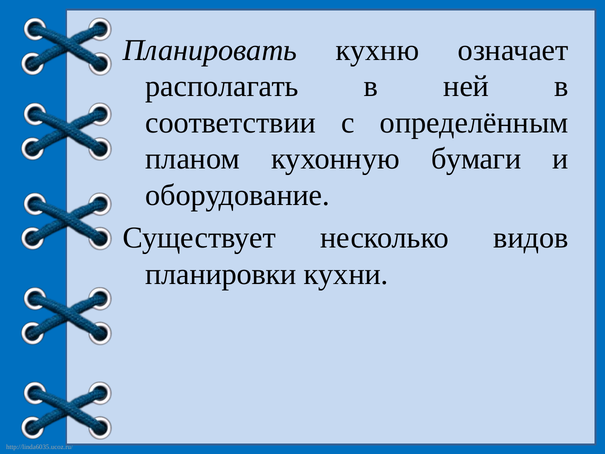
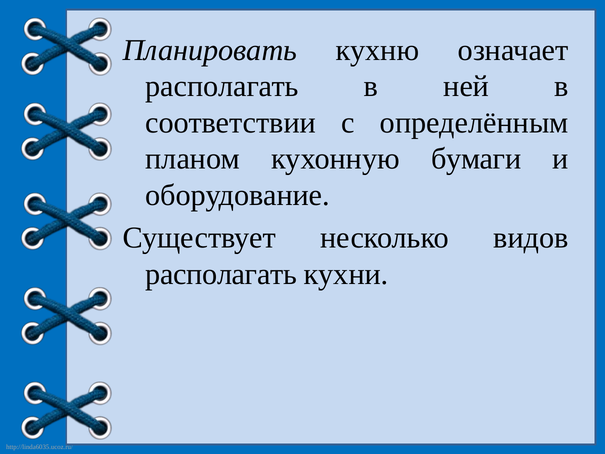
планировки at (221, 274): планировки -> располагать
